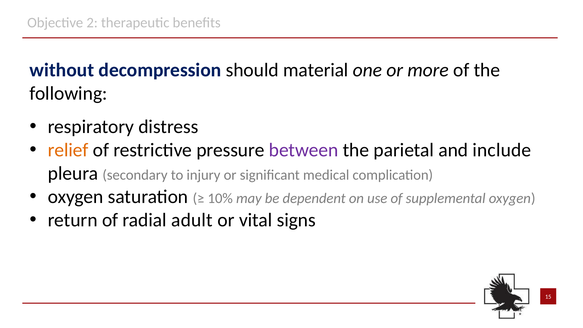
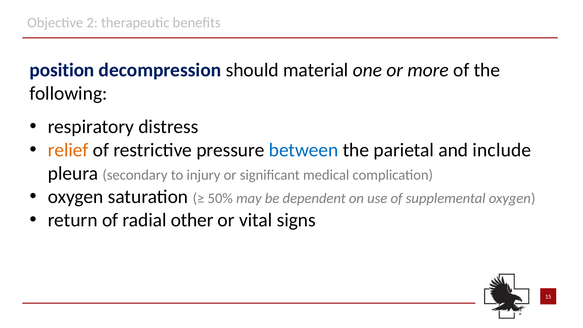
without: without -> position
between colour: purple -> blue
10%: 10% -> 50%
adult: adult -> other
